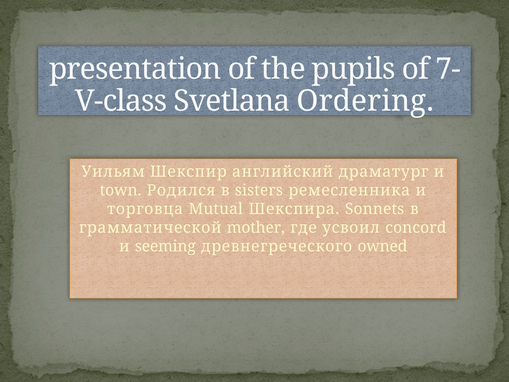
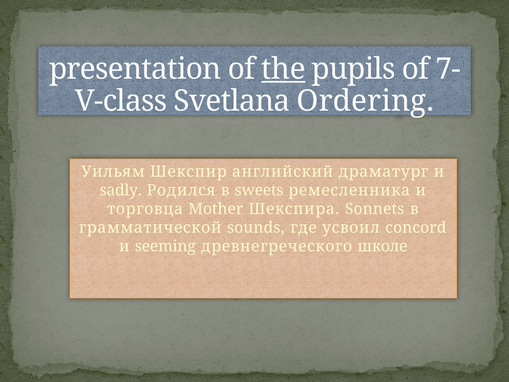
the underline: none -> present
town: town -> sadly
sisters: sisters -> sweets
Mutual: Mutual -> Mother
mother: mother -> sounds
owned: owned -> школе
